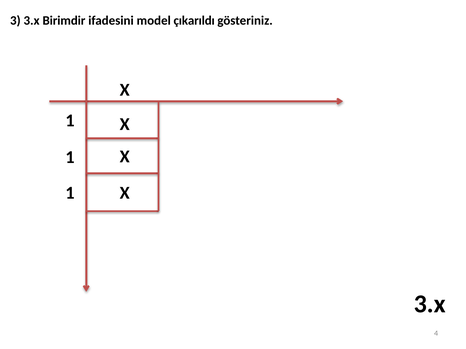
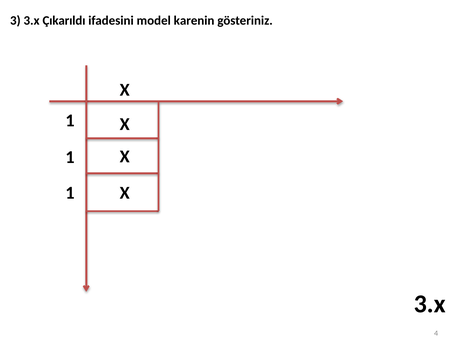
Birimdir: Birimdir -> Çıkarıldı
çıkarıldı: çıkarıldı -> karenin
